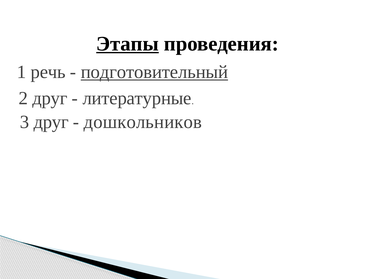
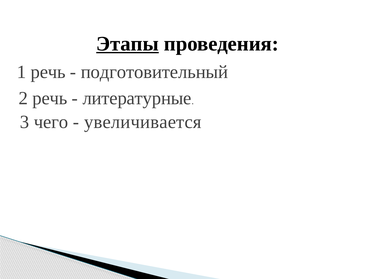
подготовительный underline: present -> none
2 друг: друг -> речь
3 друг: друг -> чего
дошкольников: дошкольников -> увеличивается
